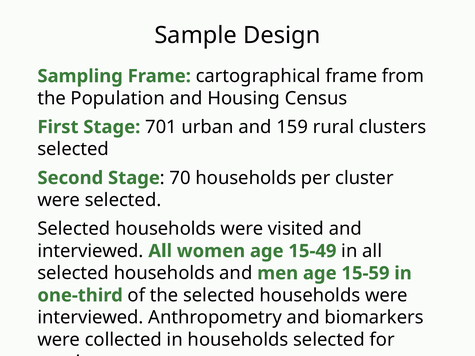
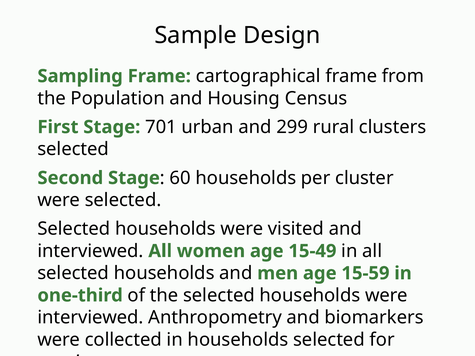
159: 159 -> 299
70: 70 -> 60
